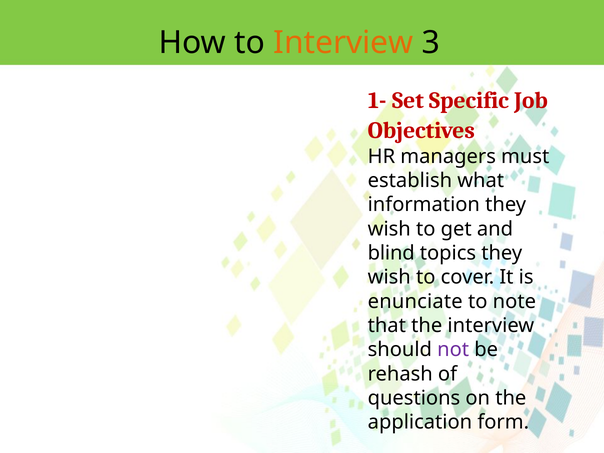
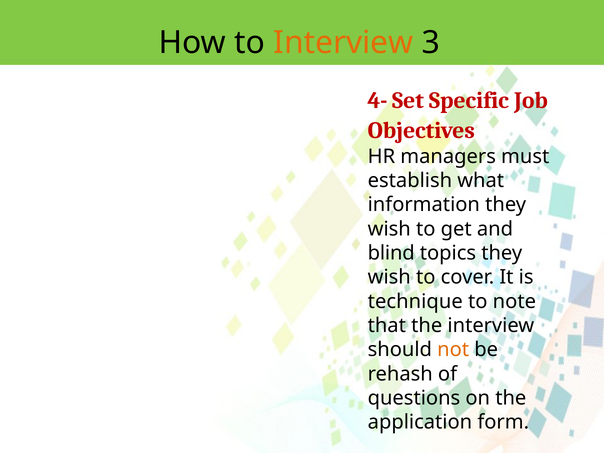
1-: 1- -> 4-
enunciate: enunciate -> technique
not colour: purple -> orange
